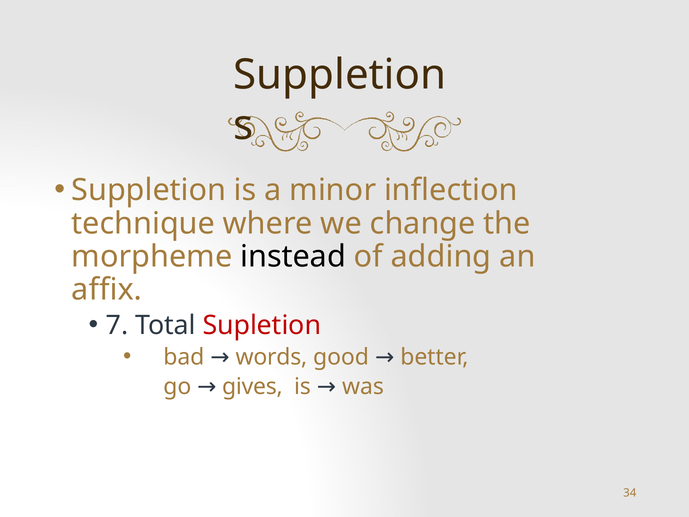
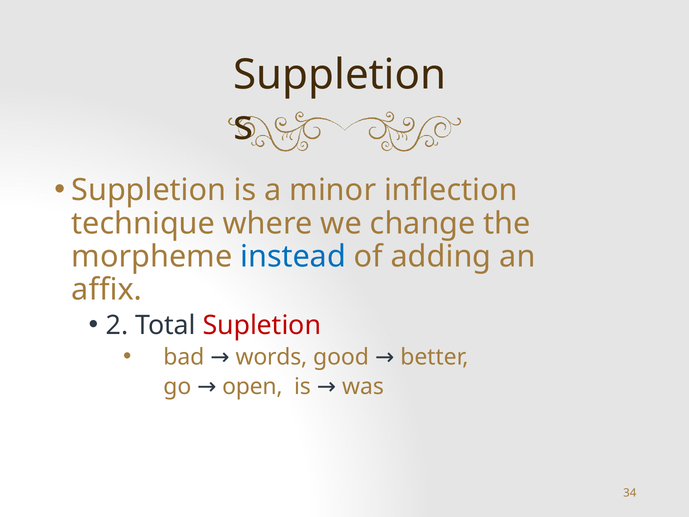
instead colour: black -> blue
7: 7 -> 2
gives: gives -> open
